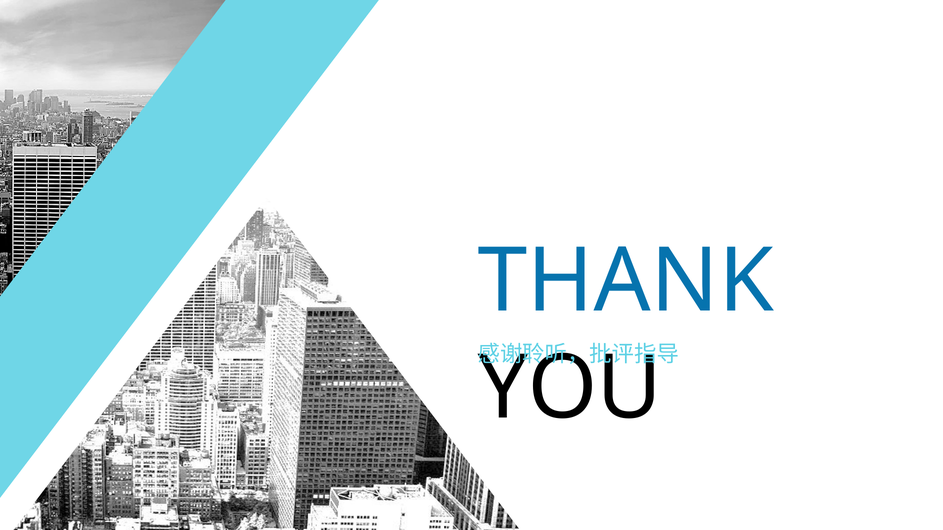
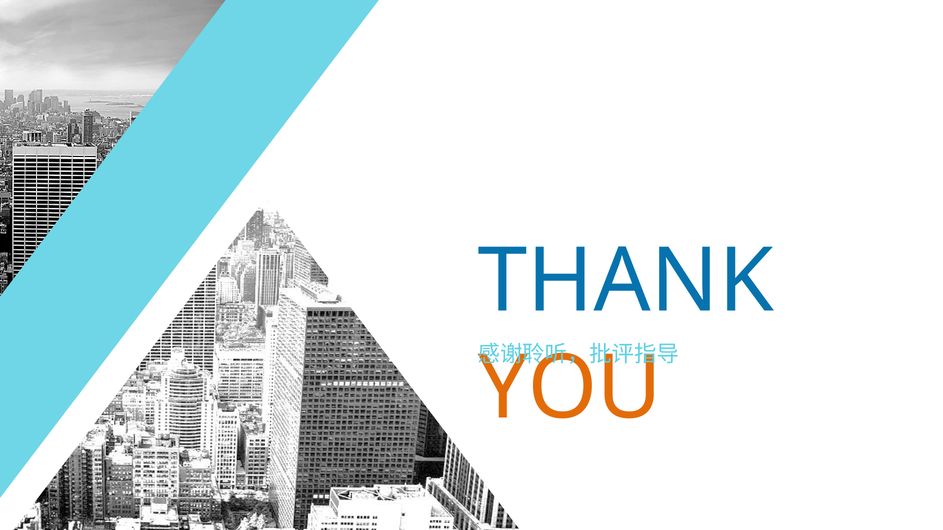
YOU colour: black -> orange
